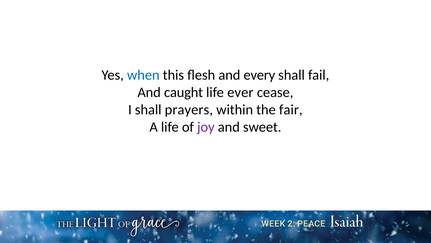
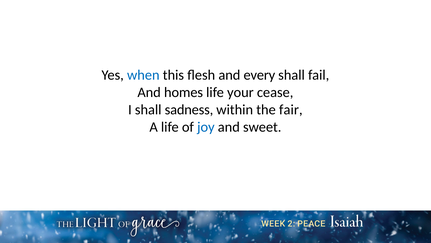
caught: caught -> homes
ever: ever -> your
prayers: prayers -> sadness
joy colour: purple -> blue
